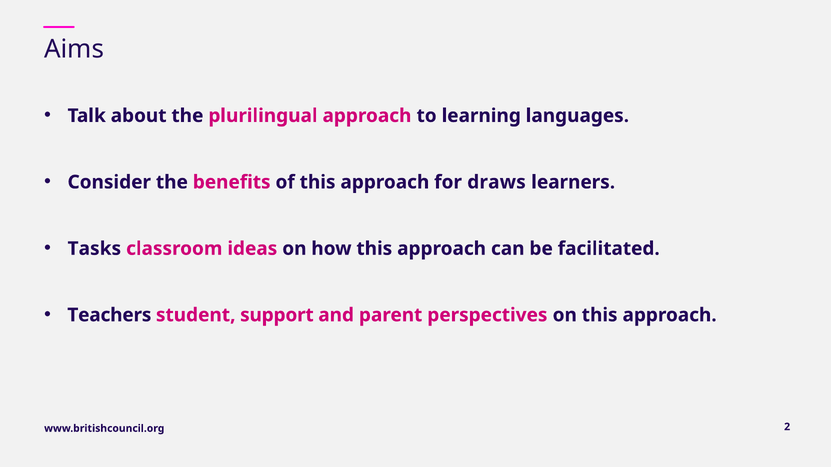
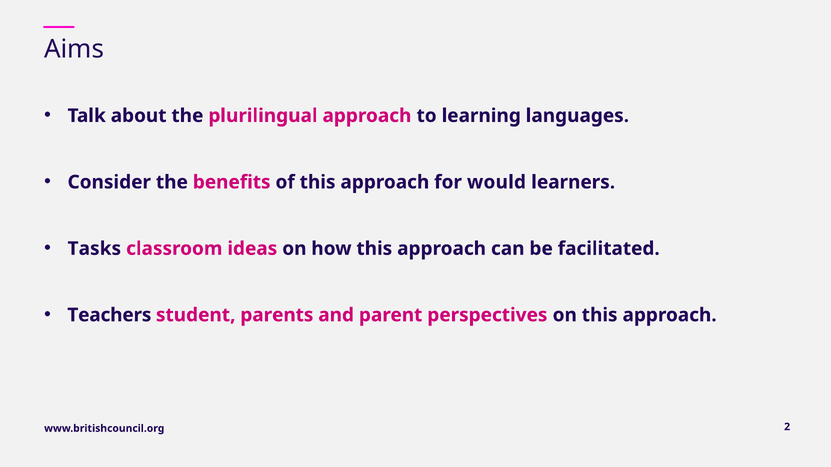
draws: draws -> would
support: support -> parents
